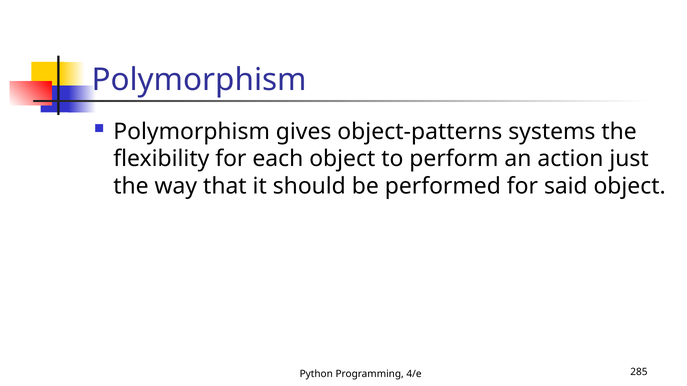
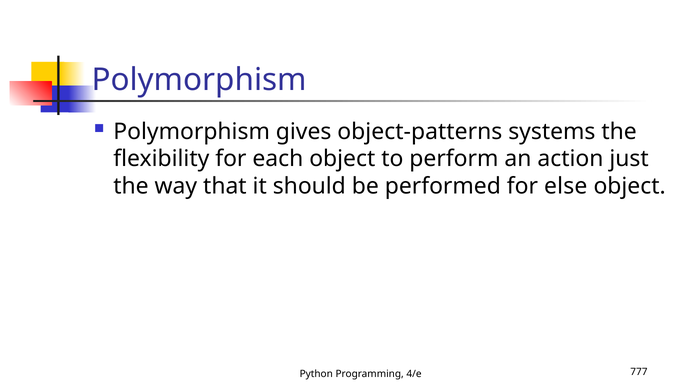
said: said -> else
285: 285 -> 777
